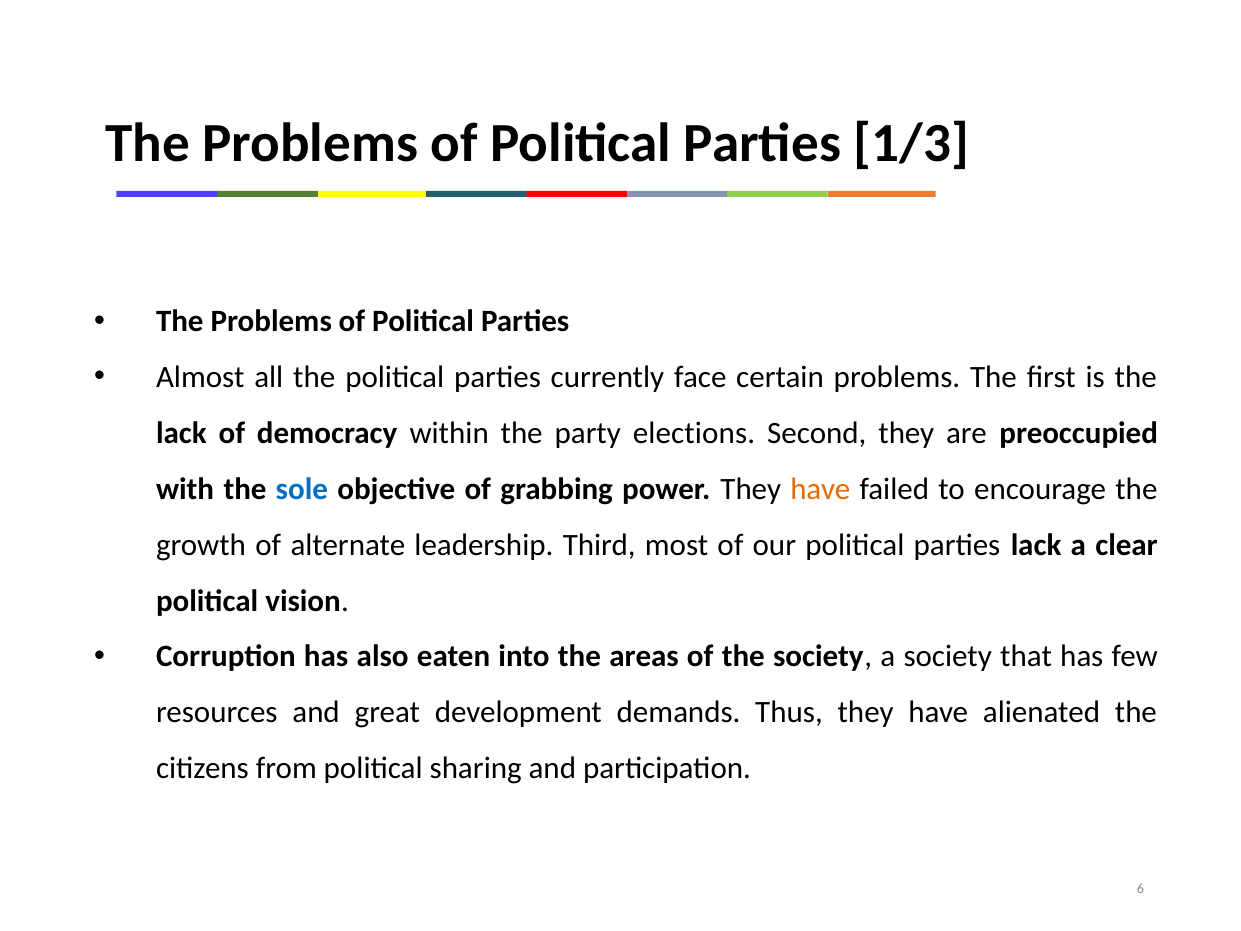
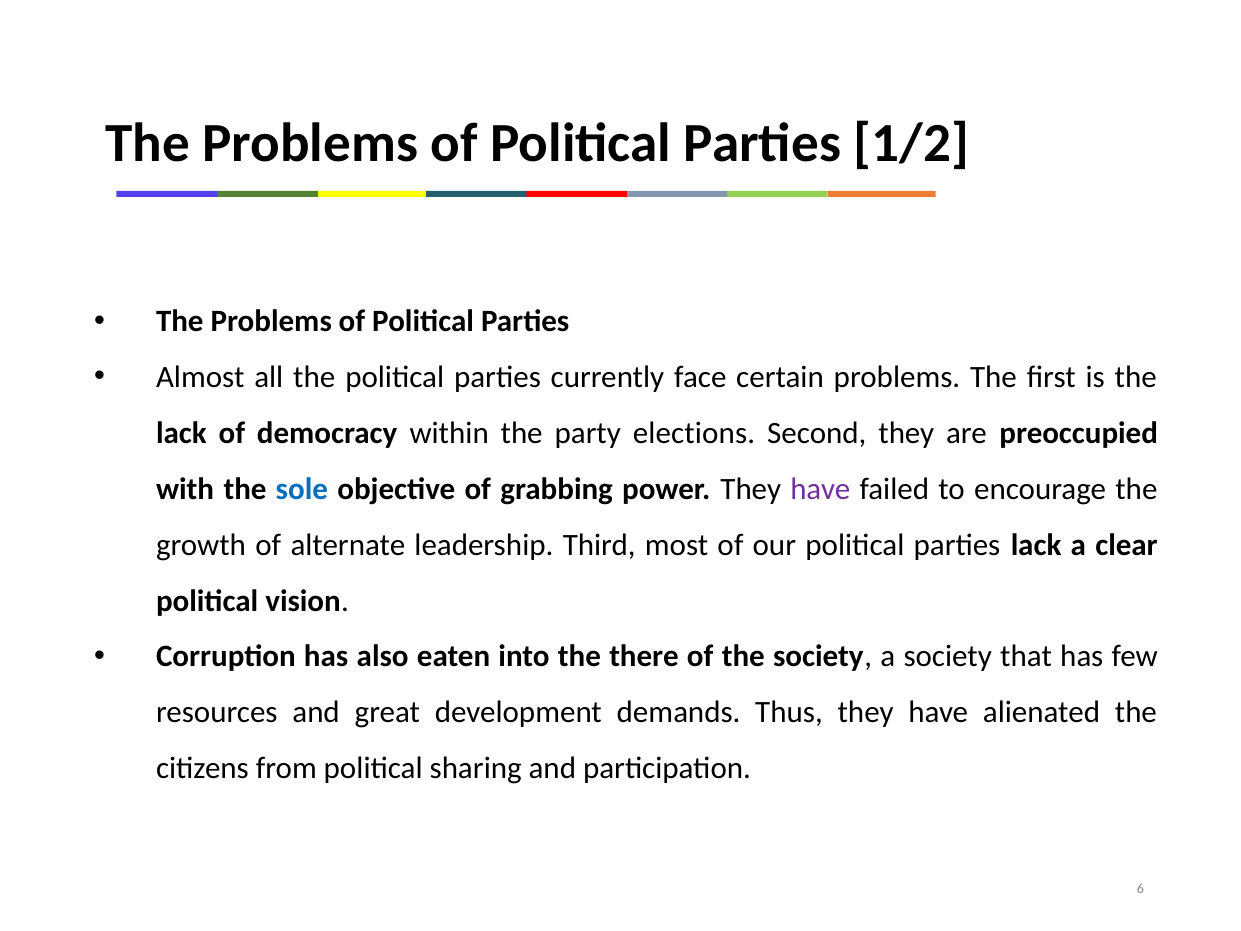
1/3: 1/3 -> 1/2
have at (820, 489) colour: orange -> purple
areas: areas -> there
